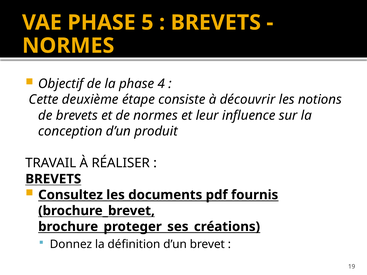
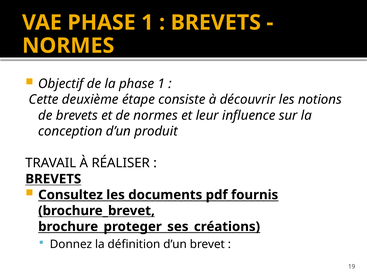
VAE PHASE 5: 5 -> 1
la phase 4: 4 -> 1
